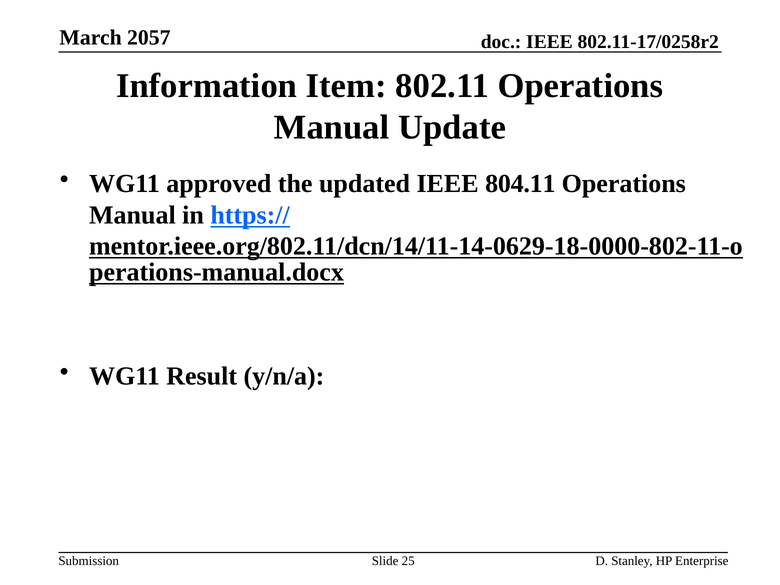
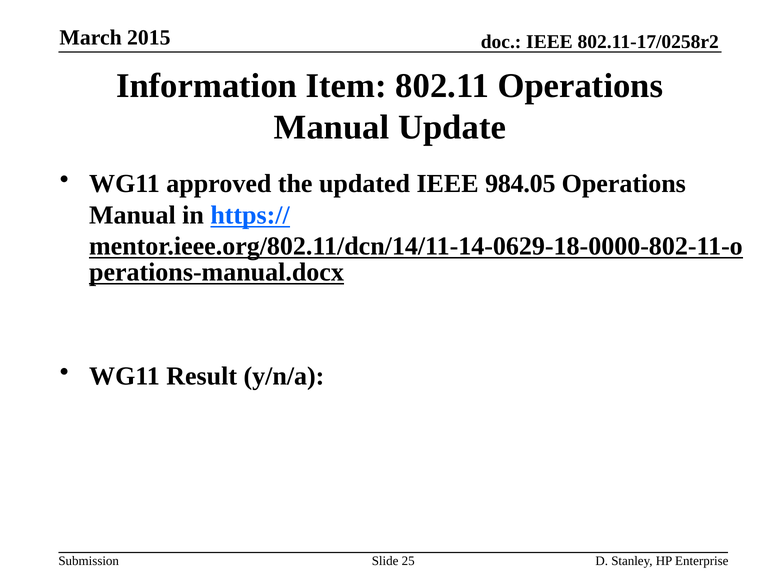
2057: 2057 -> 2015
804.11: 804.11 -> 984.05
